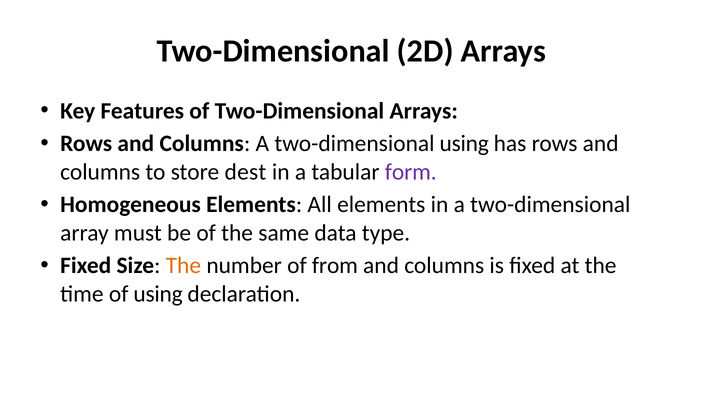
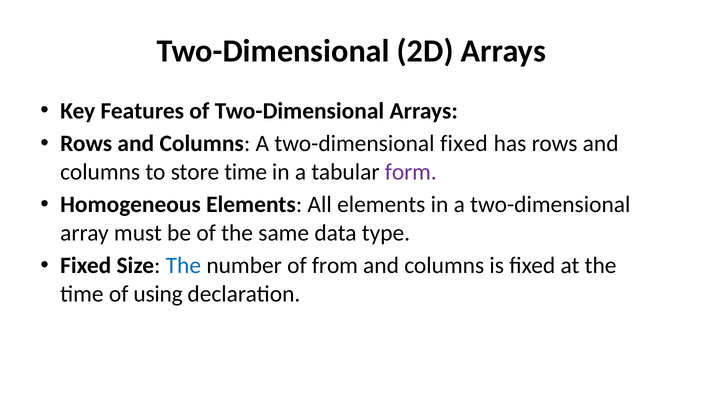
two-dimensional using: using -> fixed
store dest: dest -> time
The at (183, 265) colour: orange -> blue
